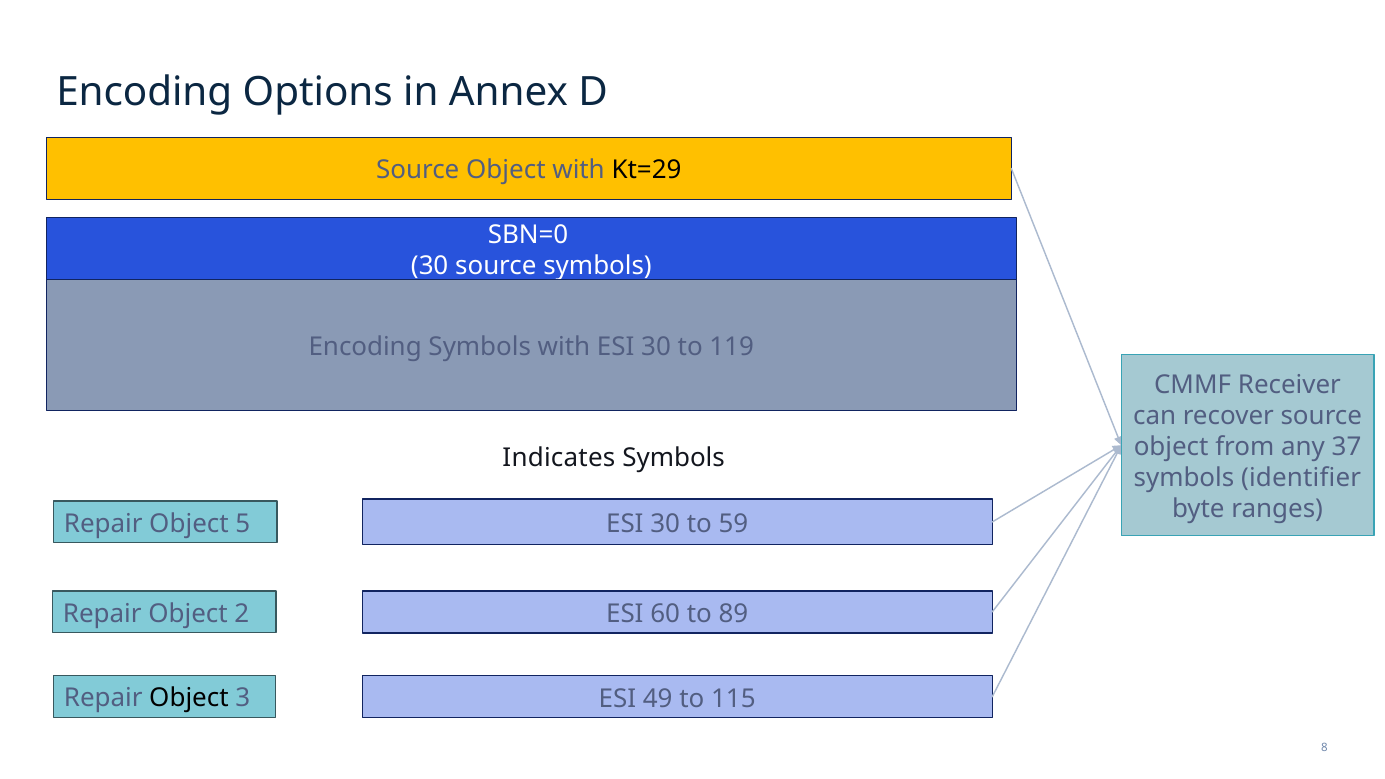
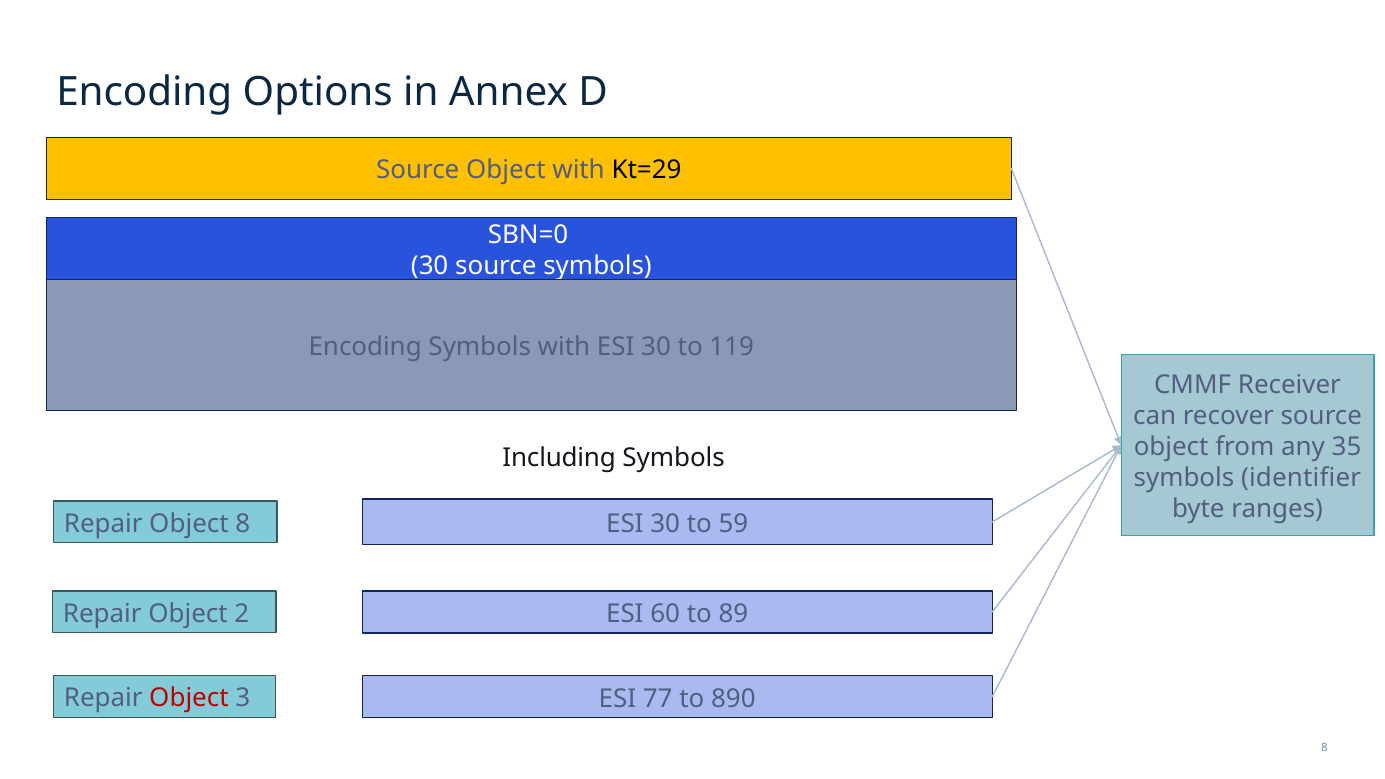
37: 37 -> 35
Indicates: Indicates -> Including
Object 5: 5 -> 8
Object at (189, 698) colour: black -> red
49: 49 -> 77
115: 115 -> 890
